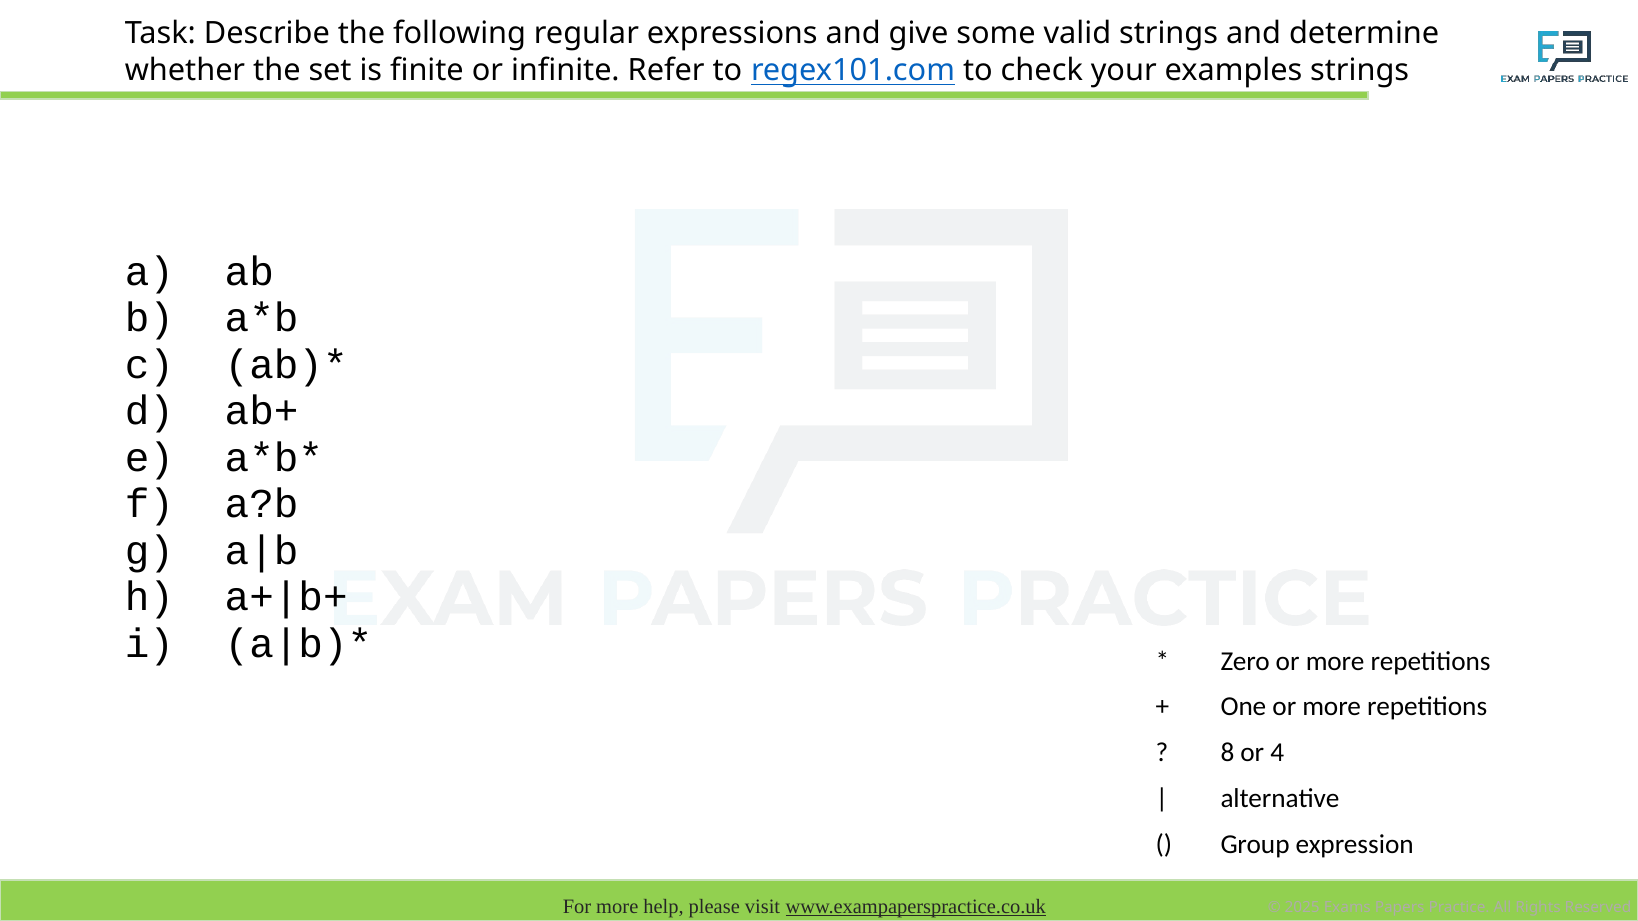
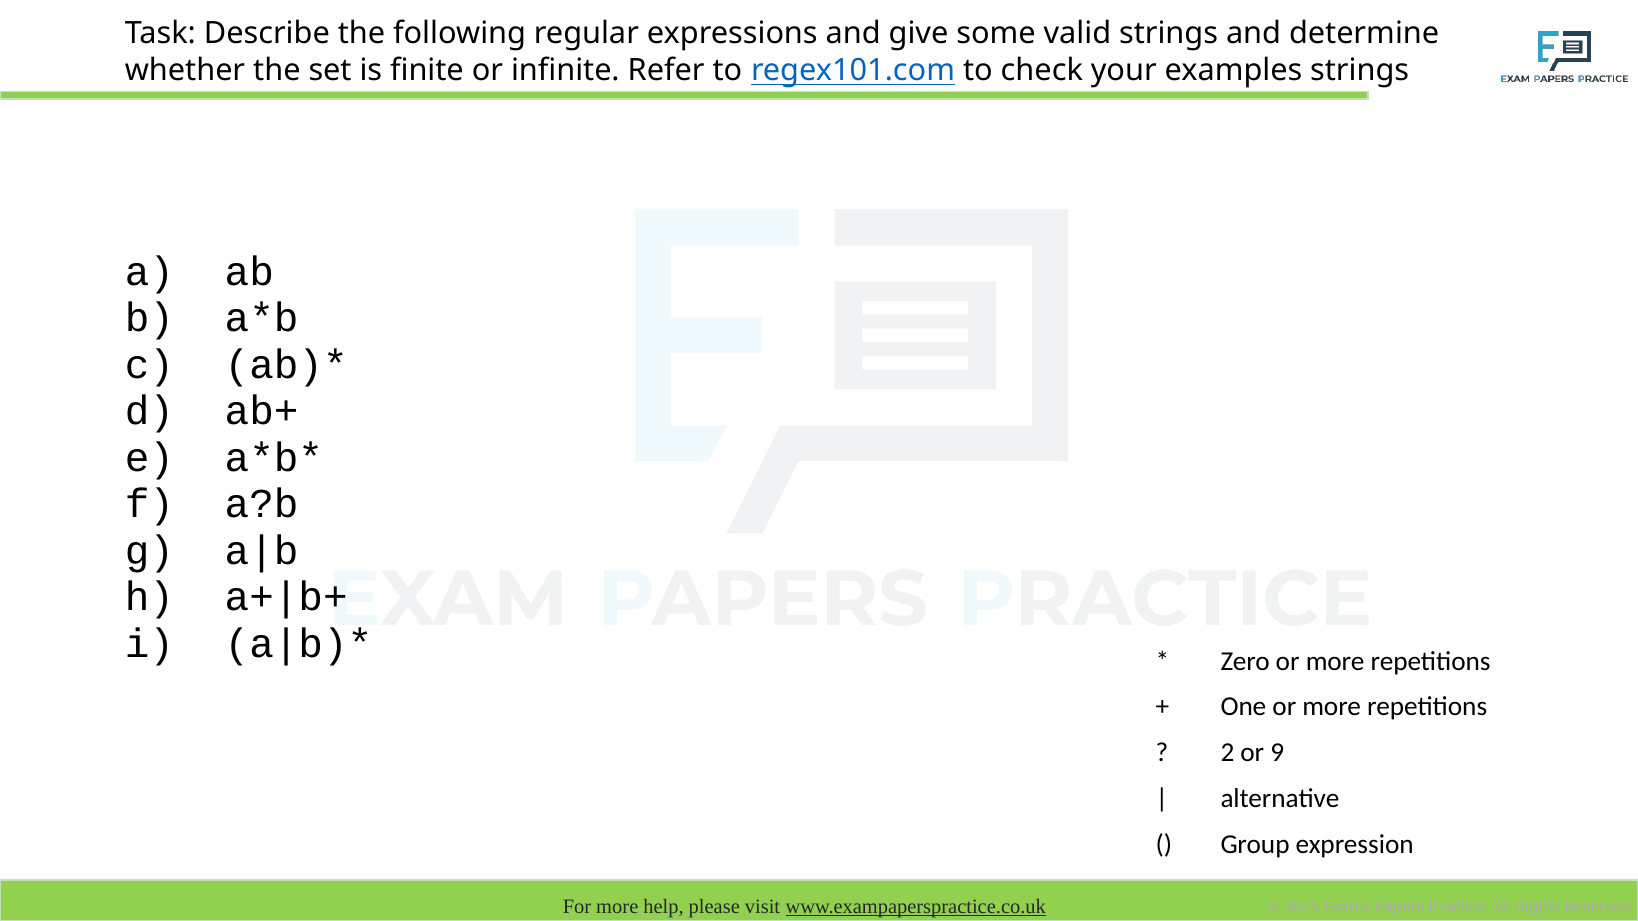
8: 8 -> 2
4: 4 -> 9
